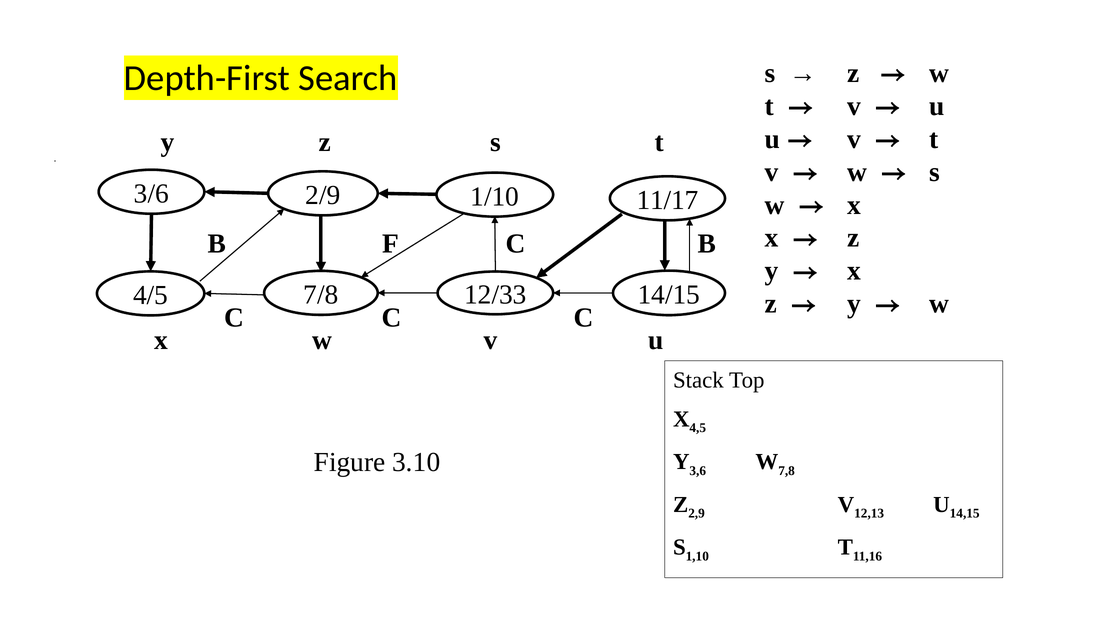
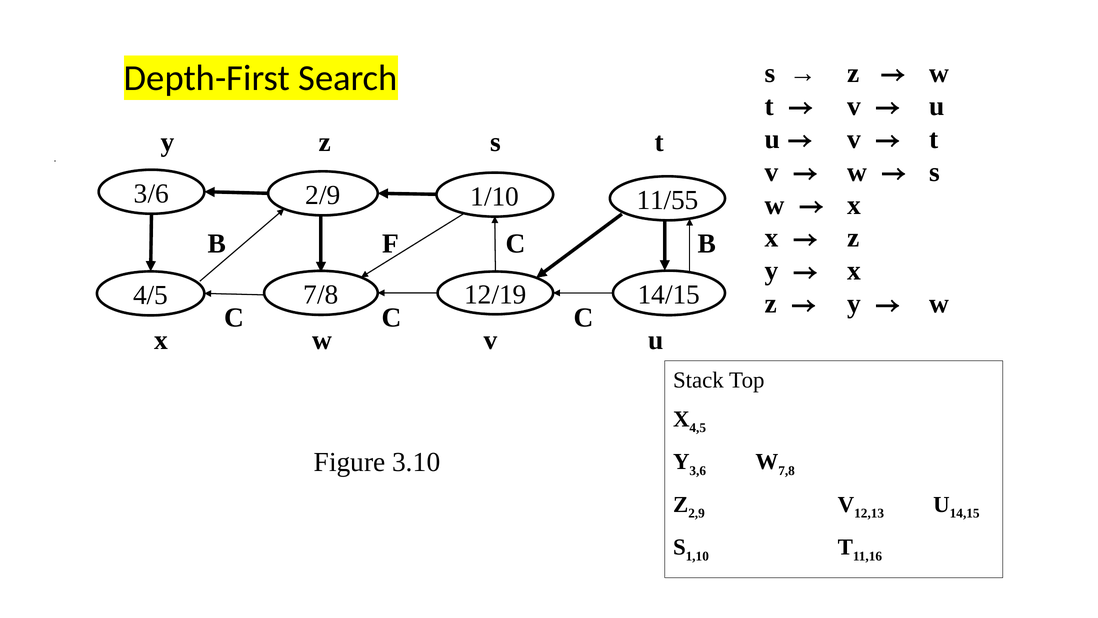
11/17: 11/17 -> 11/55
12/33: 12/33 -> 12/19
